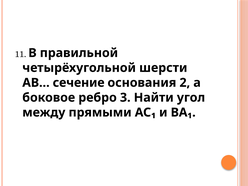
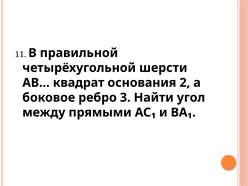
сечение: сечение -> квадрат
